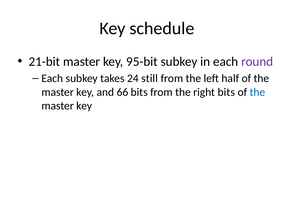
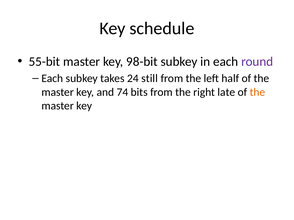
21-bit: 21-bit -> 55-bit
95-bit: 95-bit -> 98-bit
66: 66 -> 74
right bits: bits -> late
the at (258, 92) colour: blue -> orange
